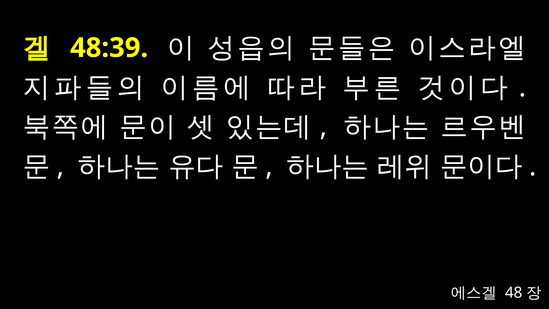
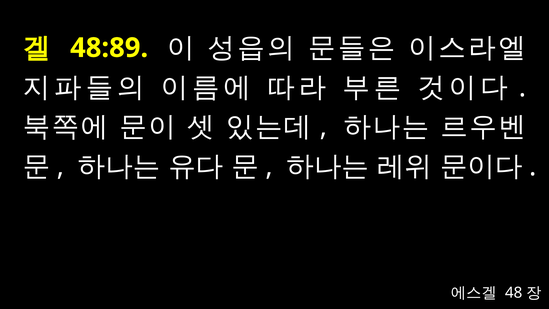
48:39: 48:39 -> 48:89
